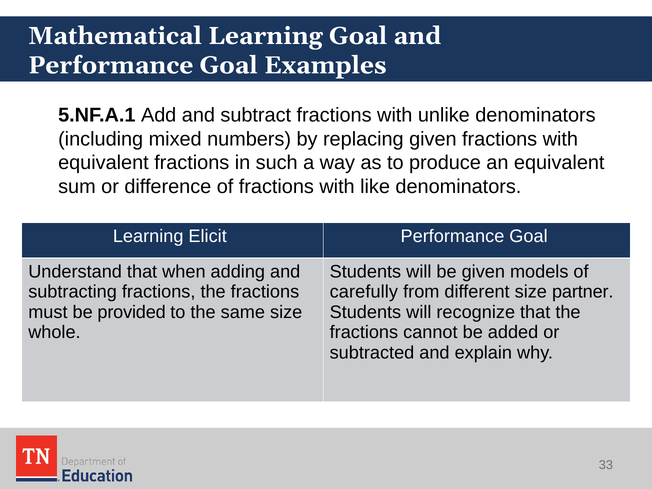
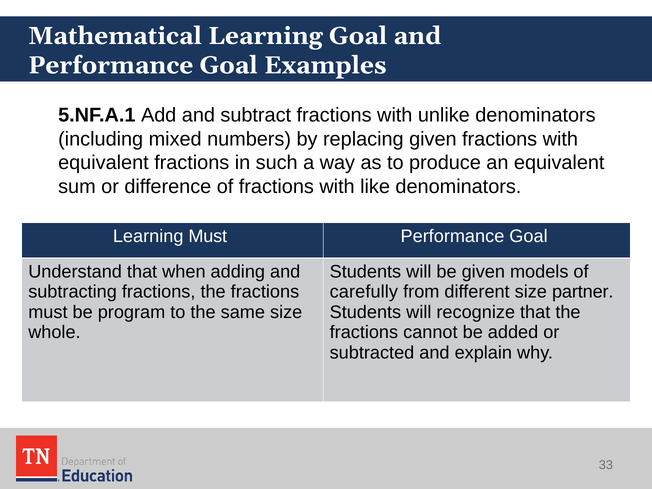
Learning Elicit: Elicit -> Must
provided: provided -> program
